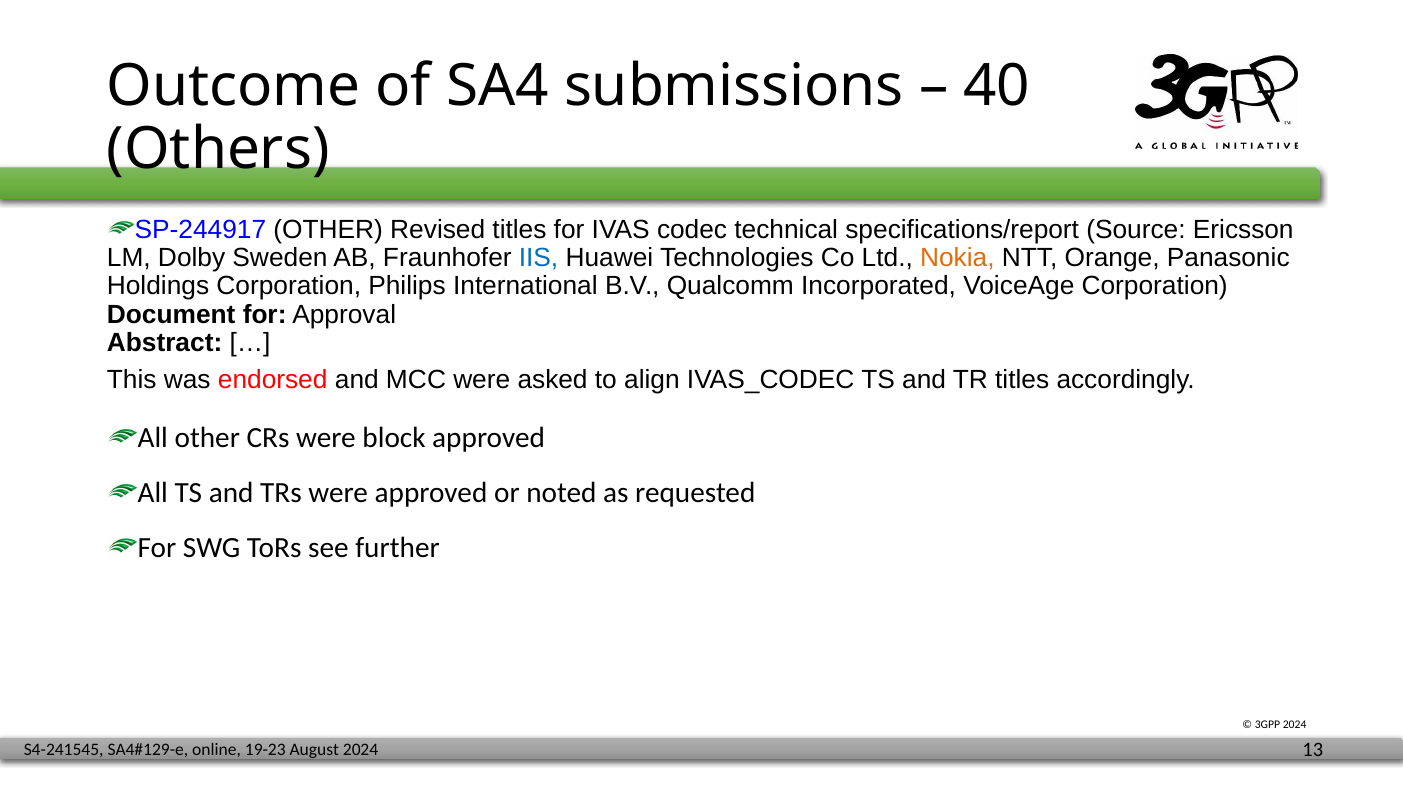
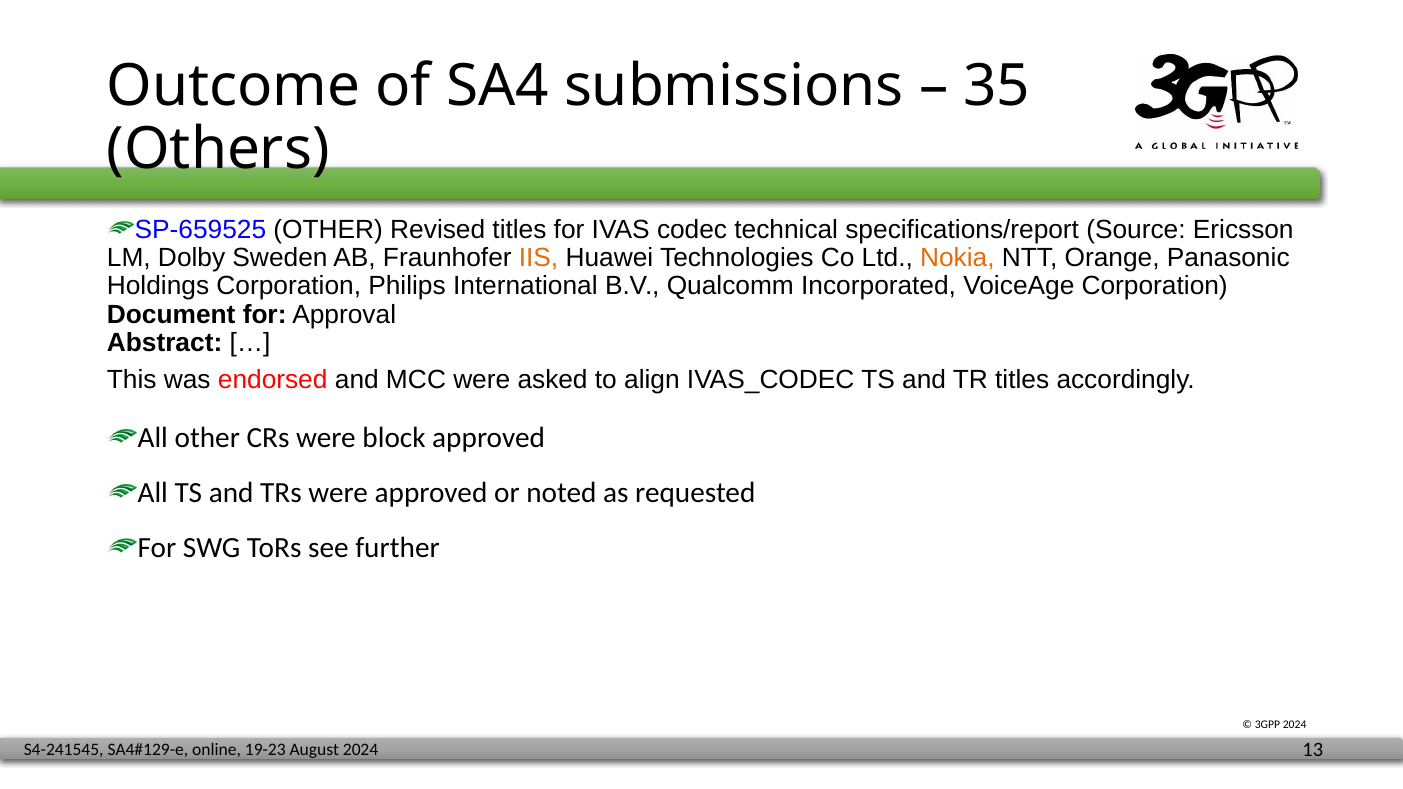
40: 40 -> 35
SP-244917: SP-244917 -> SP-659525
IIS colour: blue -> orange
